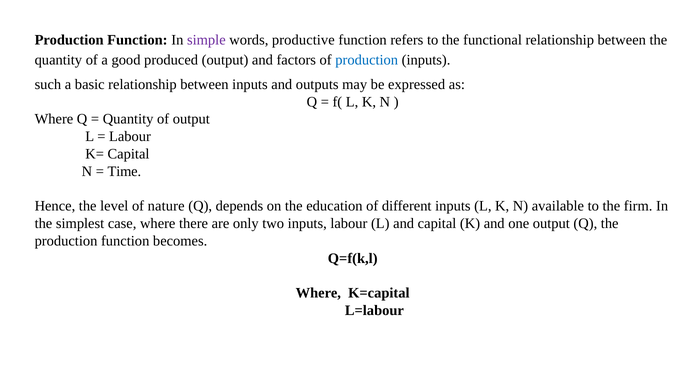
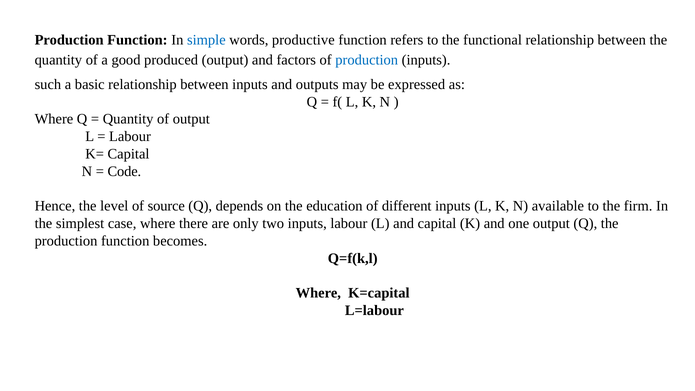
simple colour: purple -> blue
Time: Time -> Code
nature: nature -> source
